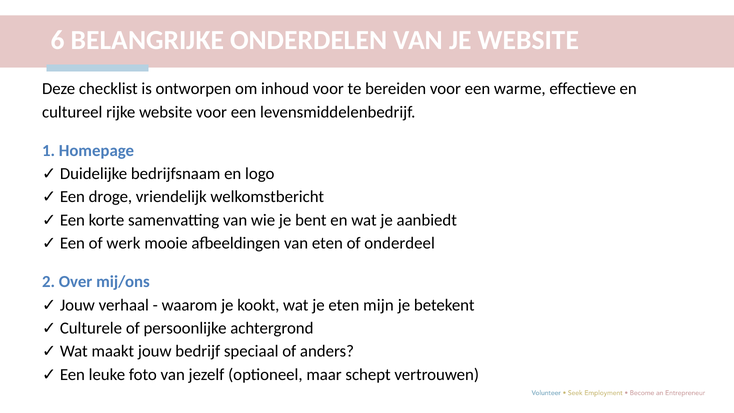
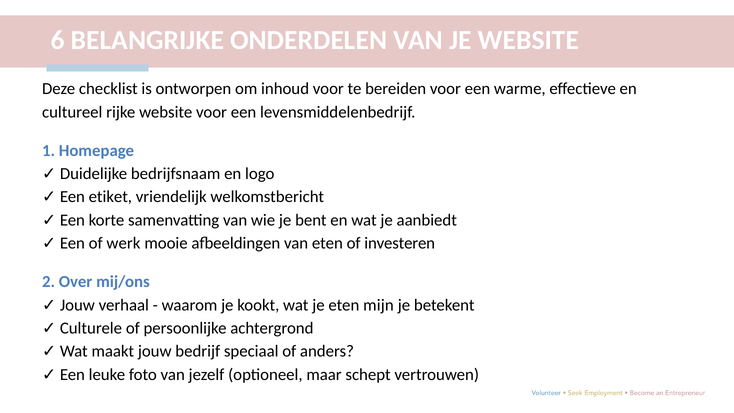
droge: droge -> etiket
onderdeel: onderdeel -> investeren
